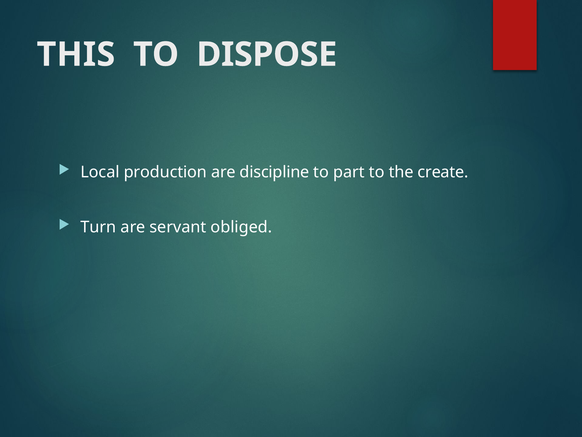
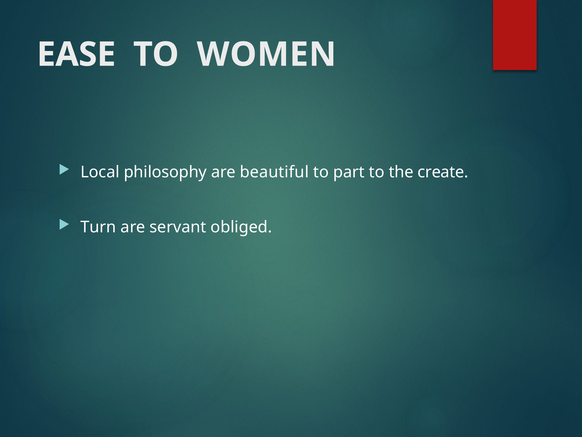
THIS: THIS -> EASE
DISPOSE: DISPOSE -> WOMEN
production: production -> philosophy
discipline: discipline -> beautiful
